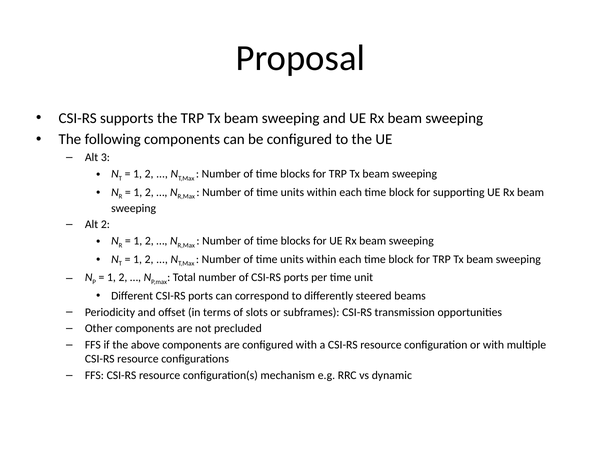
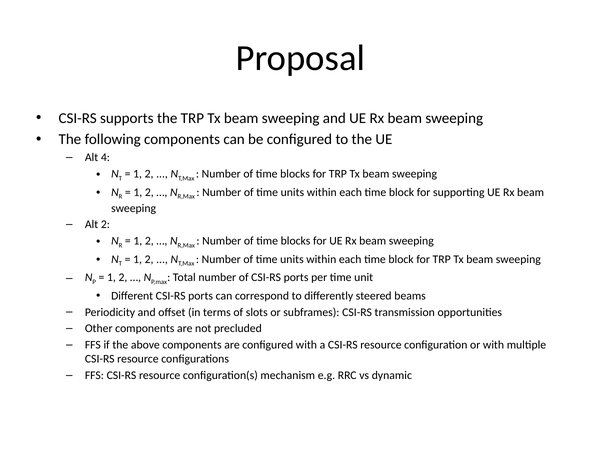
3: 3 -> 4
